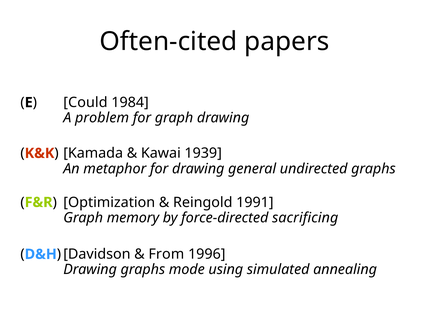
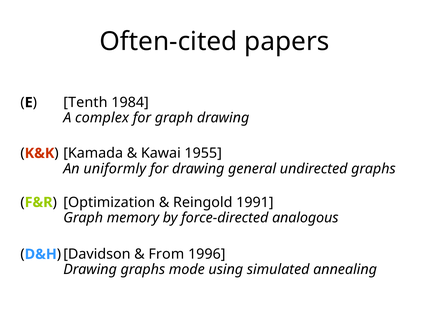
Could: Could -> Tenth
problem: problem -> complex
1939: 1939 -> 1955
metaphor: metaphor -> uniformly
sacrificing: sacrificing -> analogous
